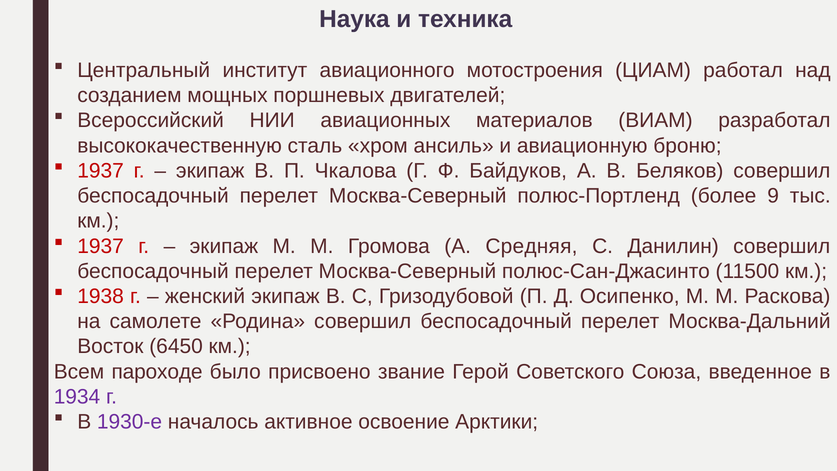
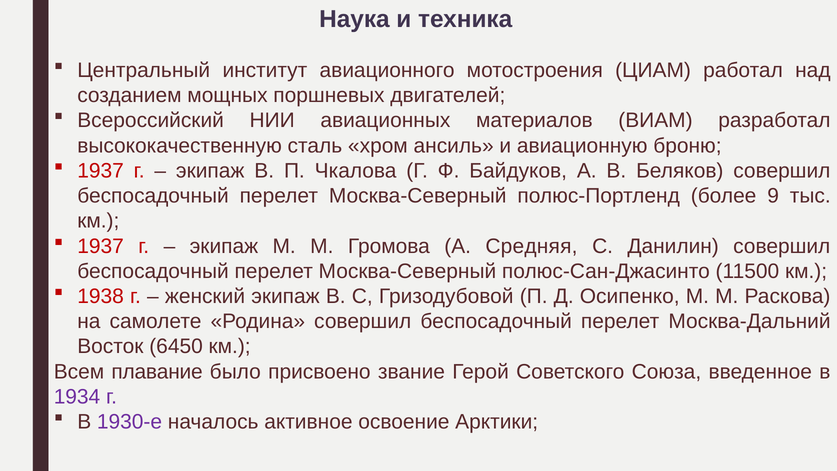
пароходе: пароходе -> плавание
